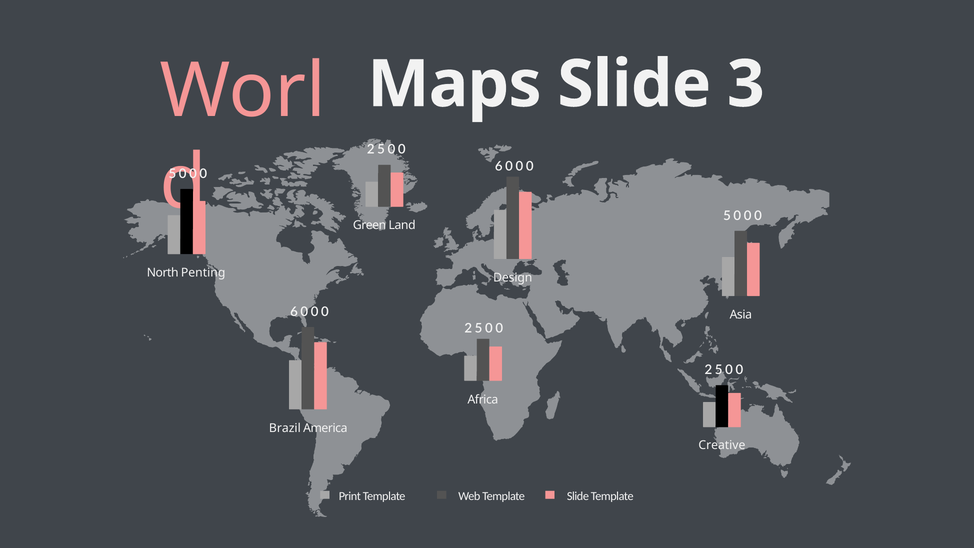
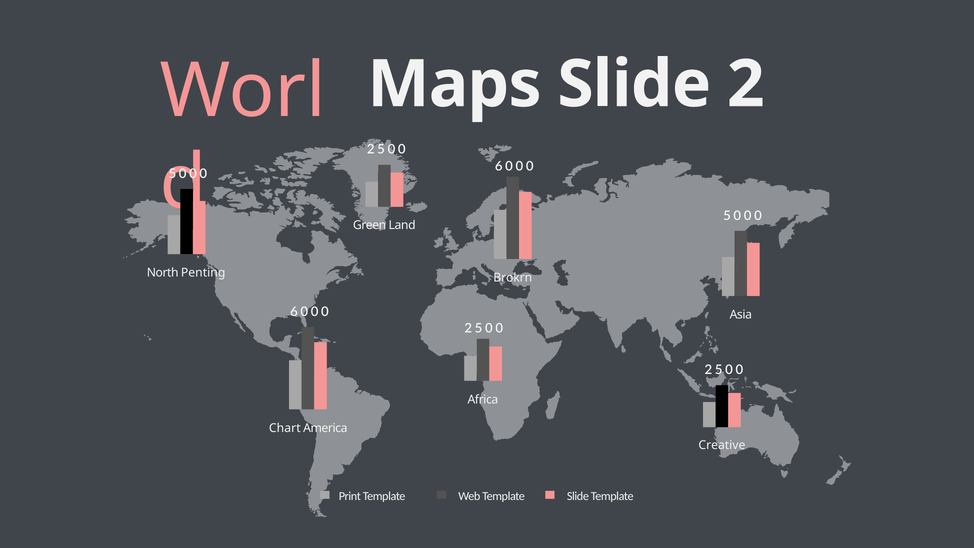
3: 3 -> 2
Design: Design -> Brokrn
Brazil: Brazil -> Chart
